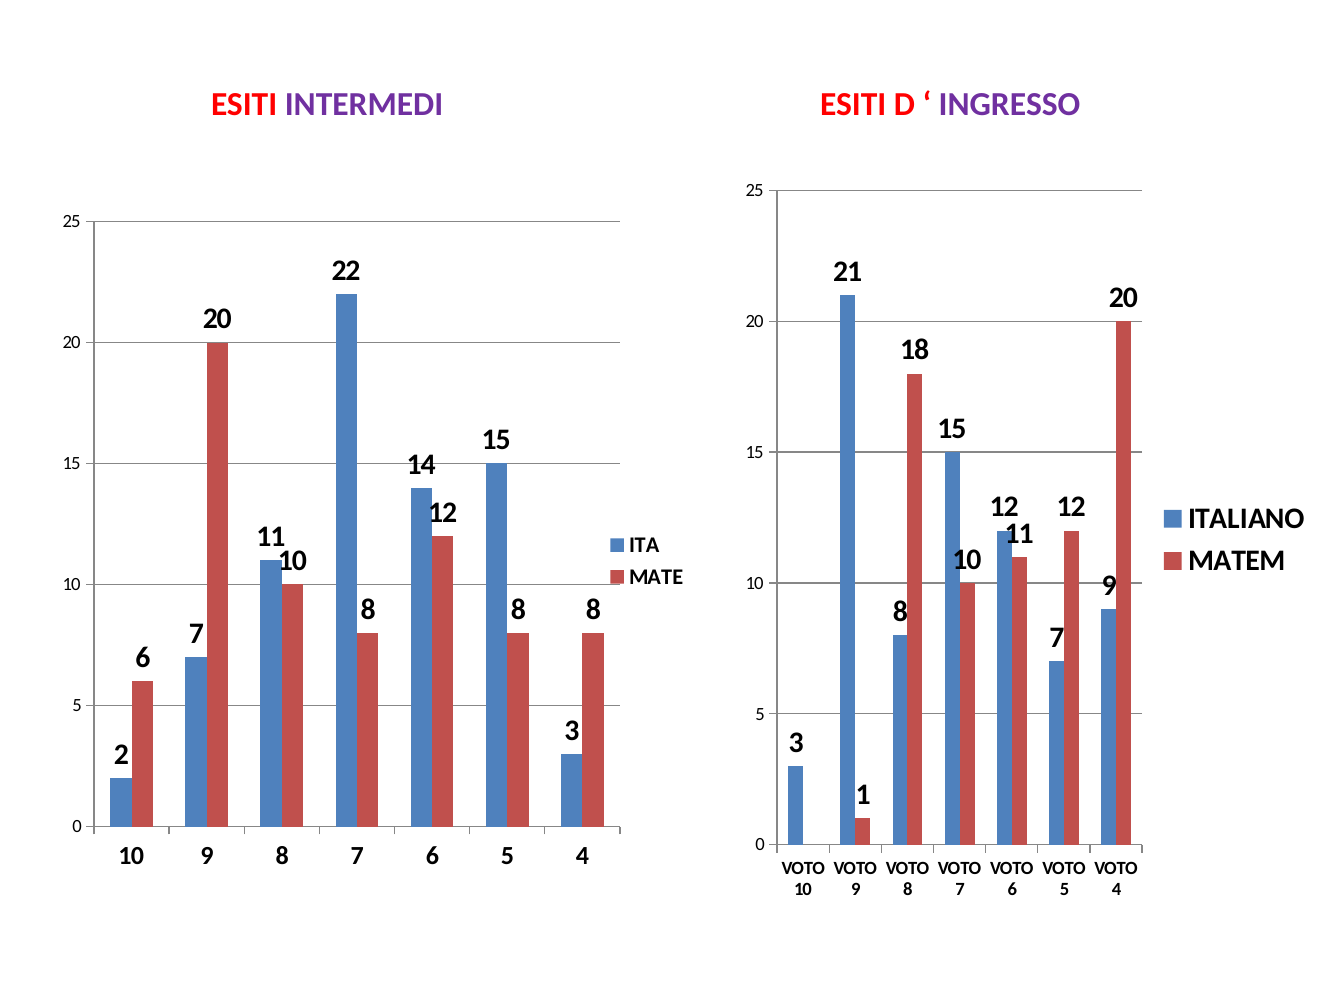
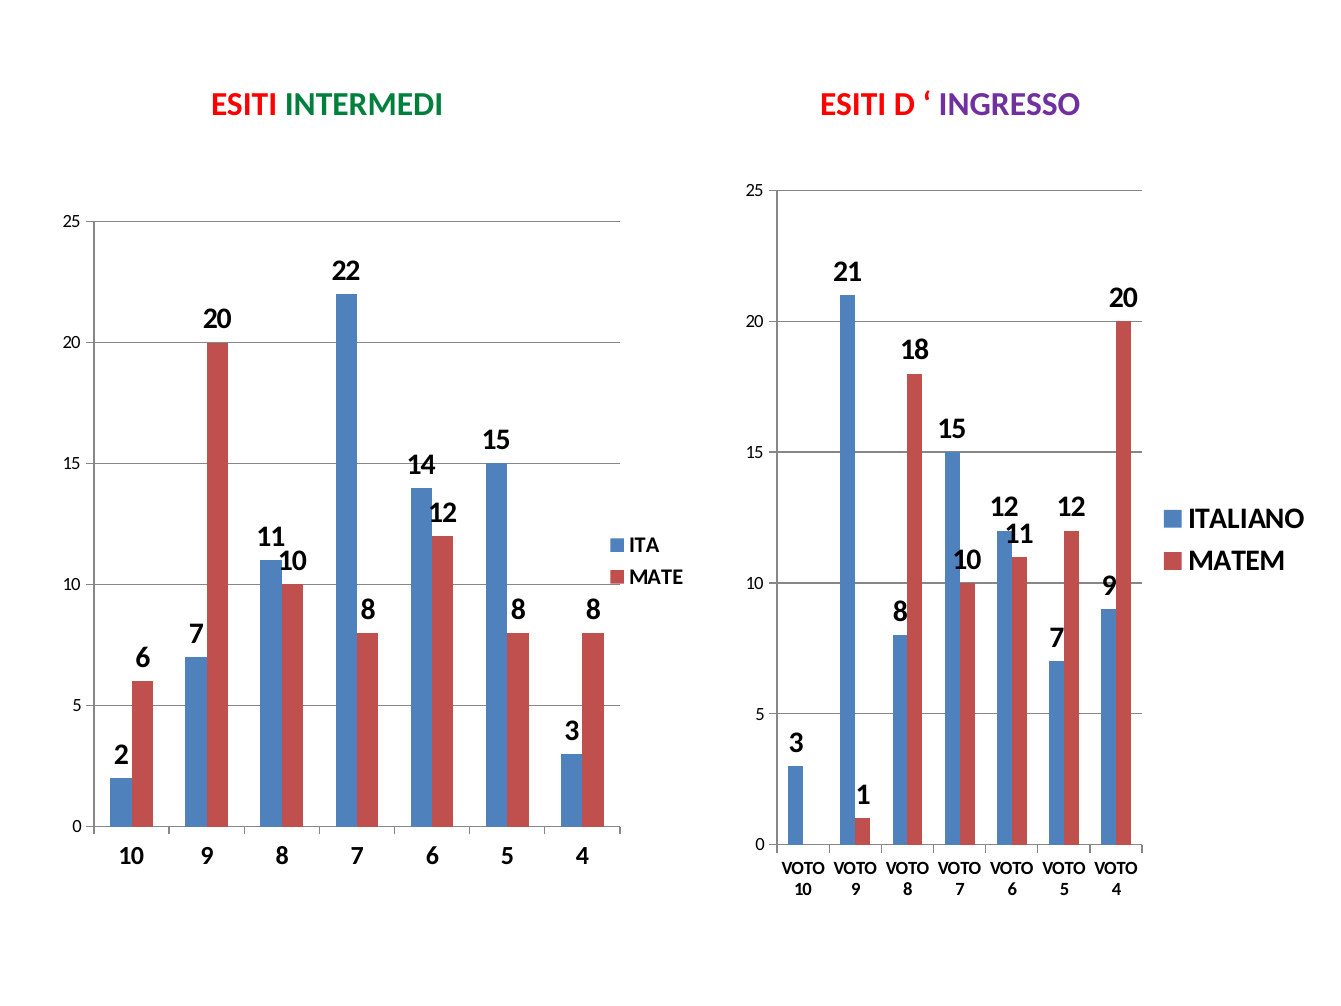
INTERMEDI colour: purple -> green
